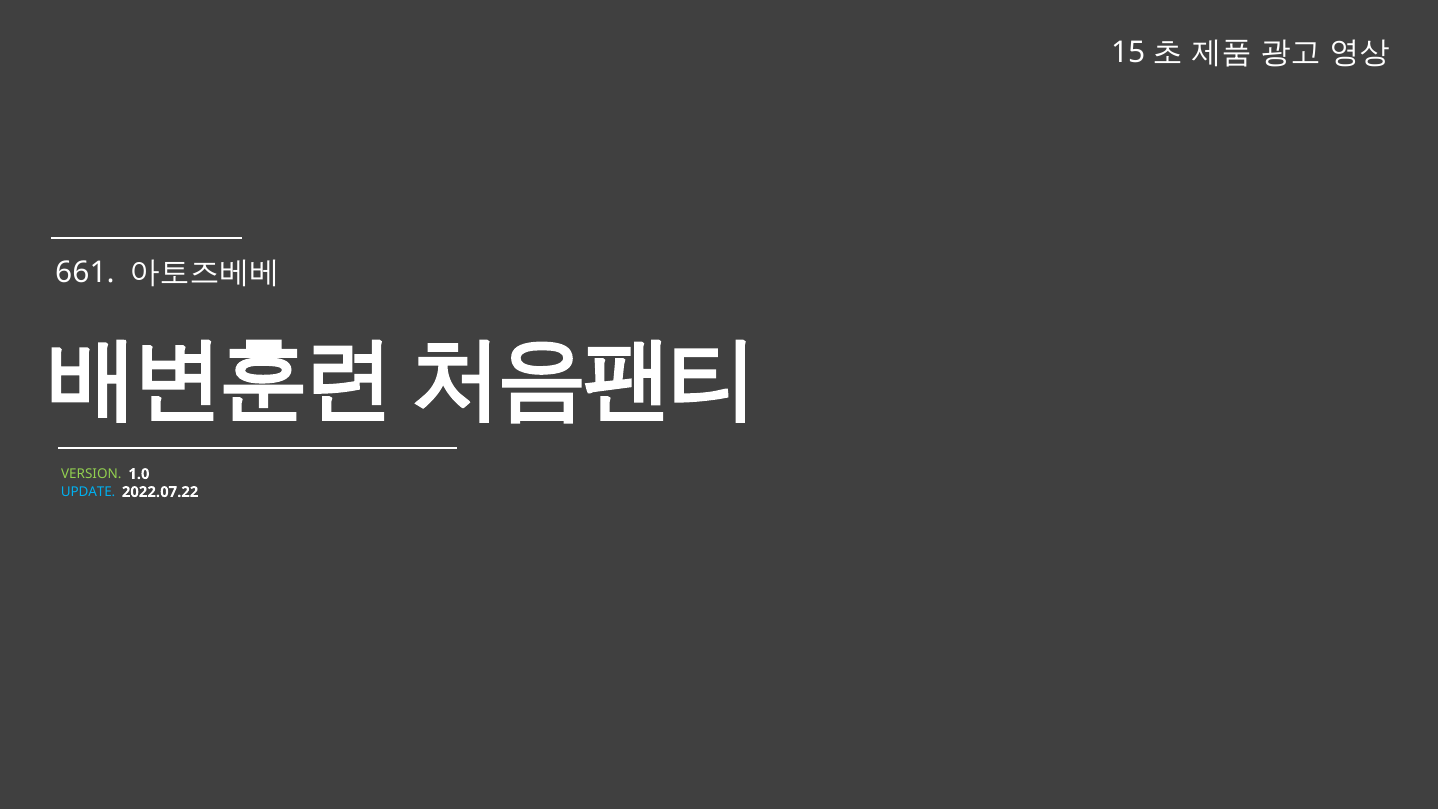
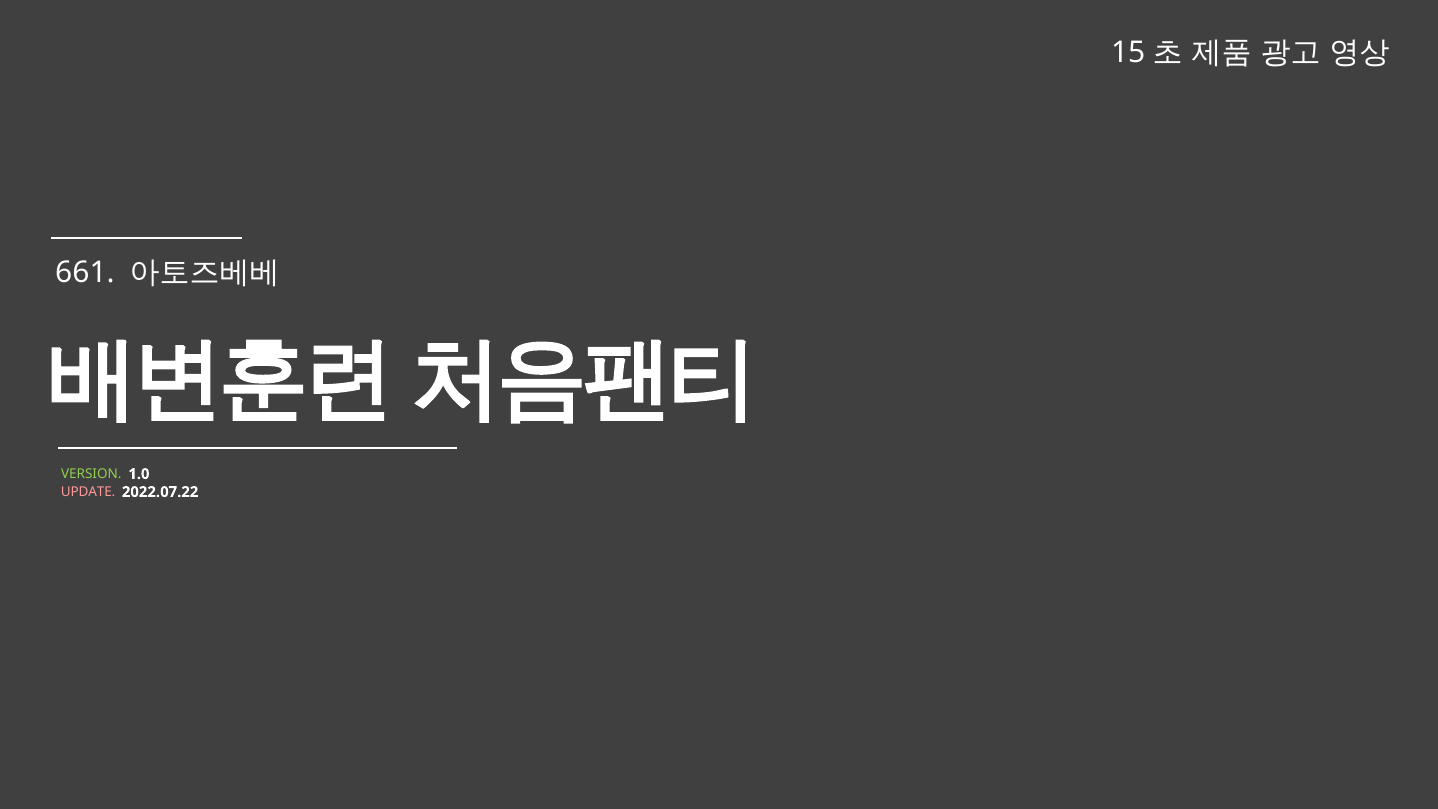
UPDATE colour: light blue -> pink
